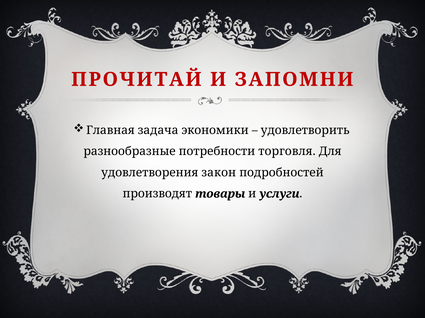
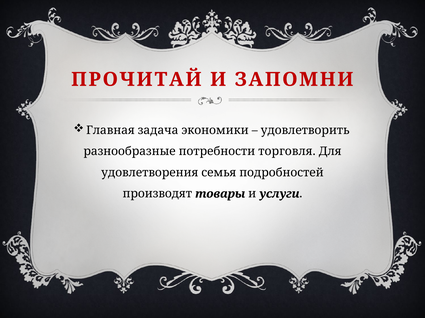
закон: закон -> семья
